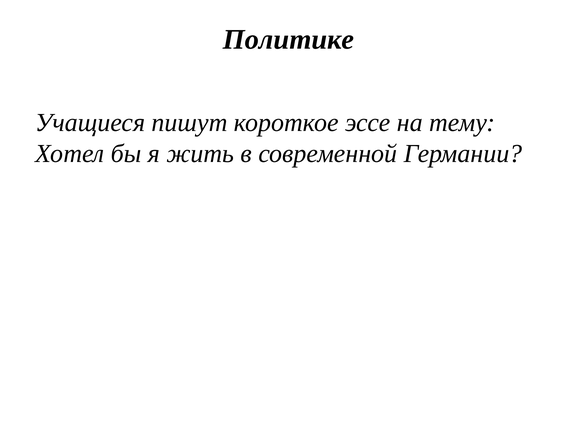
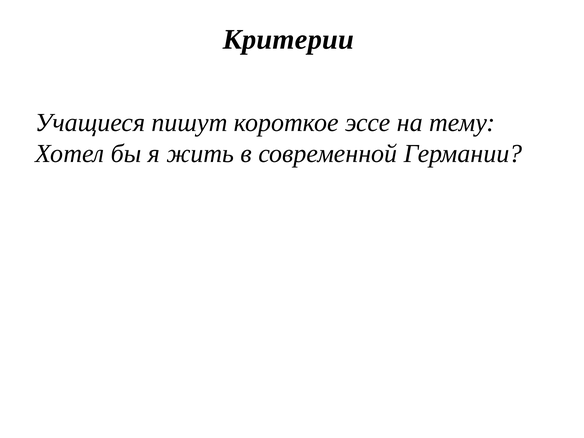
Политике: Политике -> Критерии
